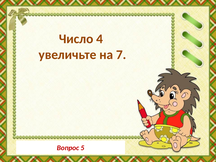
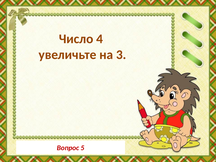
7: 7 -> 3
